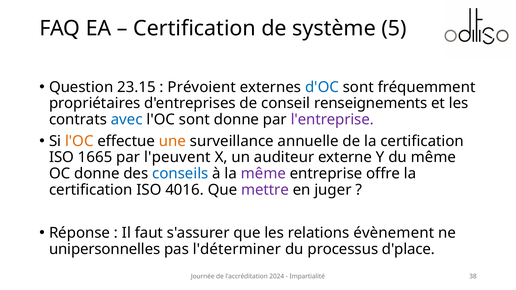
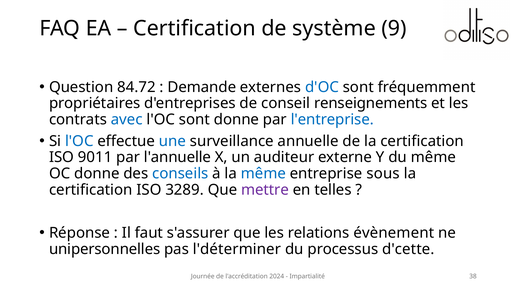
5: 5 -> 9
23.15: 23.15 -> 84.72
Prévoient: Prévoient -> Demande
l'entreprise colour: purple -> blue
l'OC at (79, 141) colour: orange -> blue
une colour: orange -> blue
1665: 1665 -> 9011
l'peuvent: l'peuvent -> l'annuelle
même at (263, 174) colour: purple -> blue
offre: offre -> sous
4016: 4016 -> 3289
juger: juger -> telles
d'place: d'place -> d'cette
